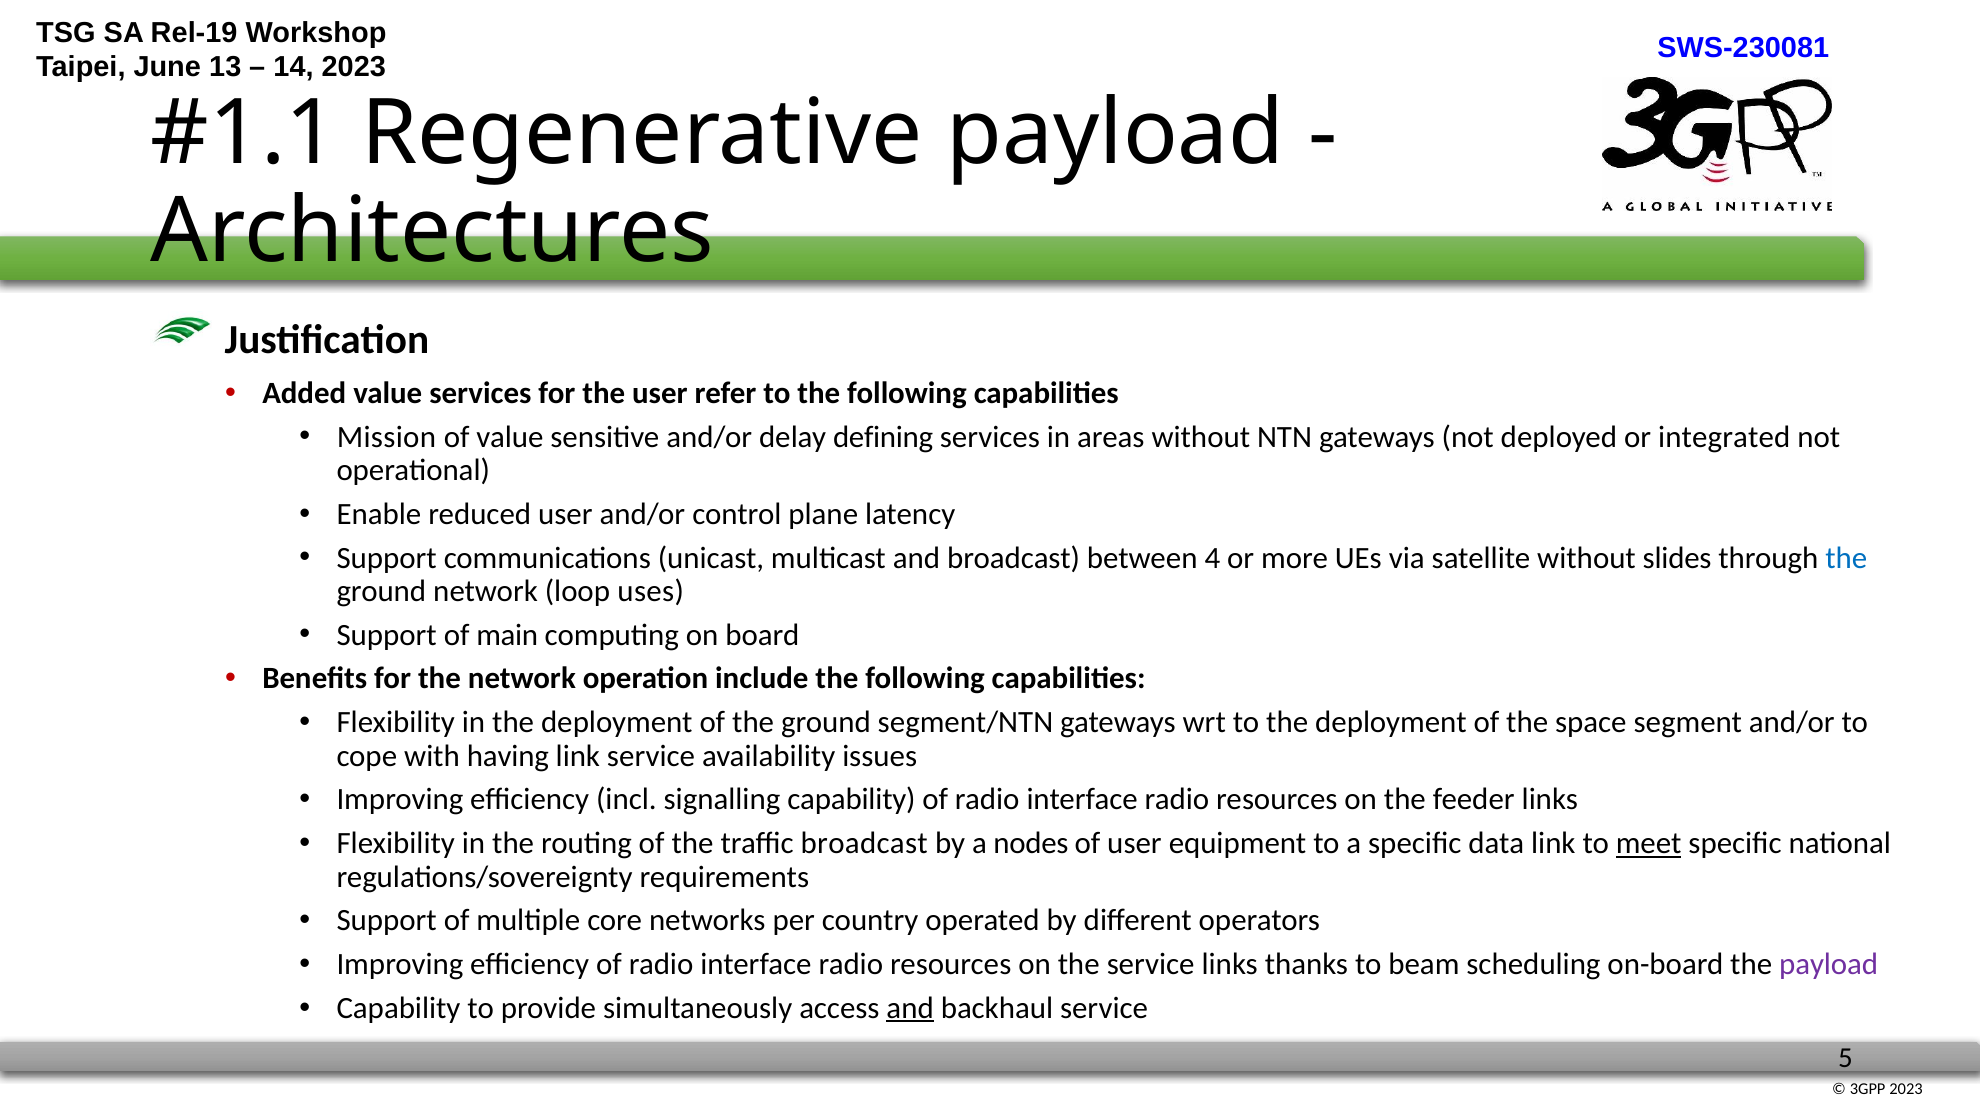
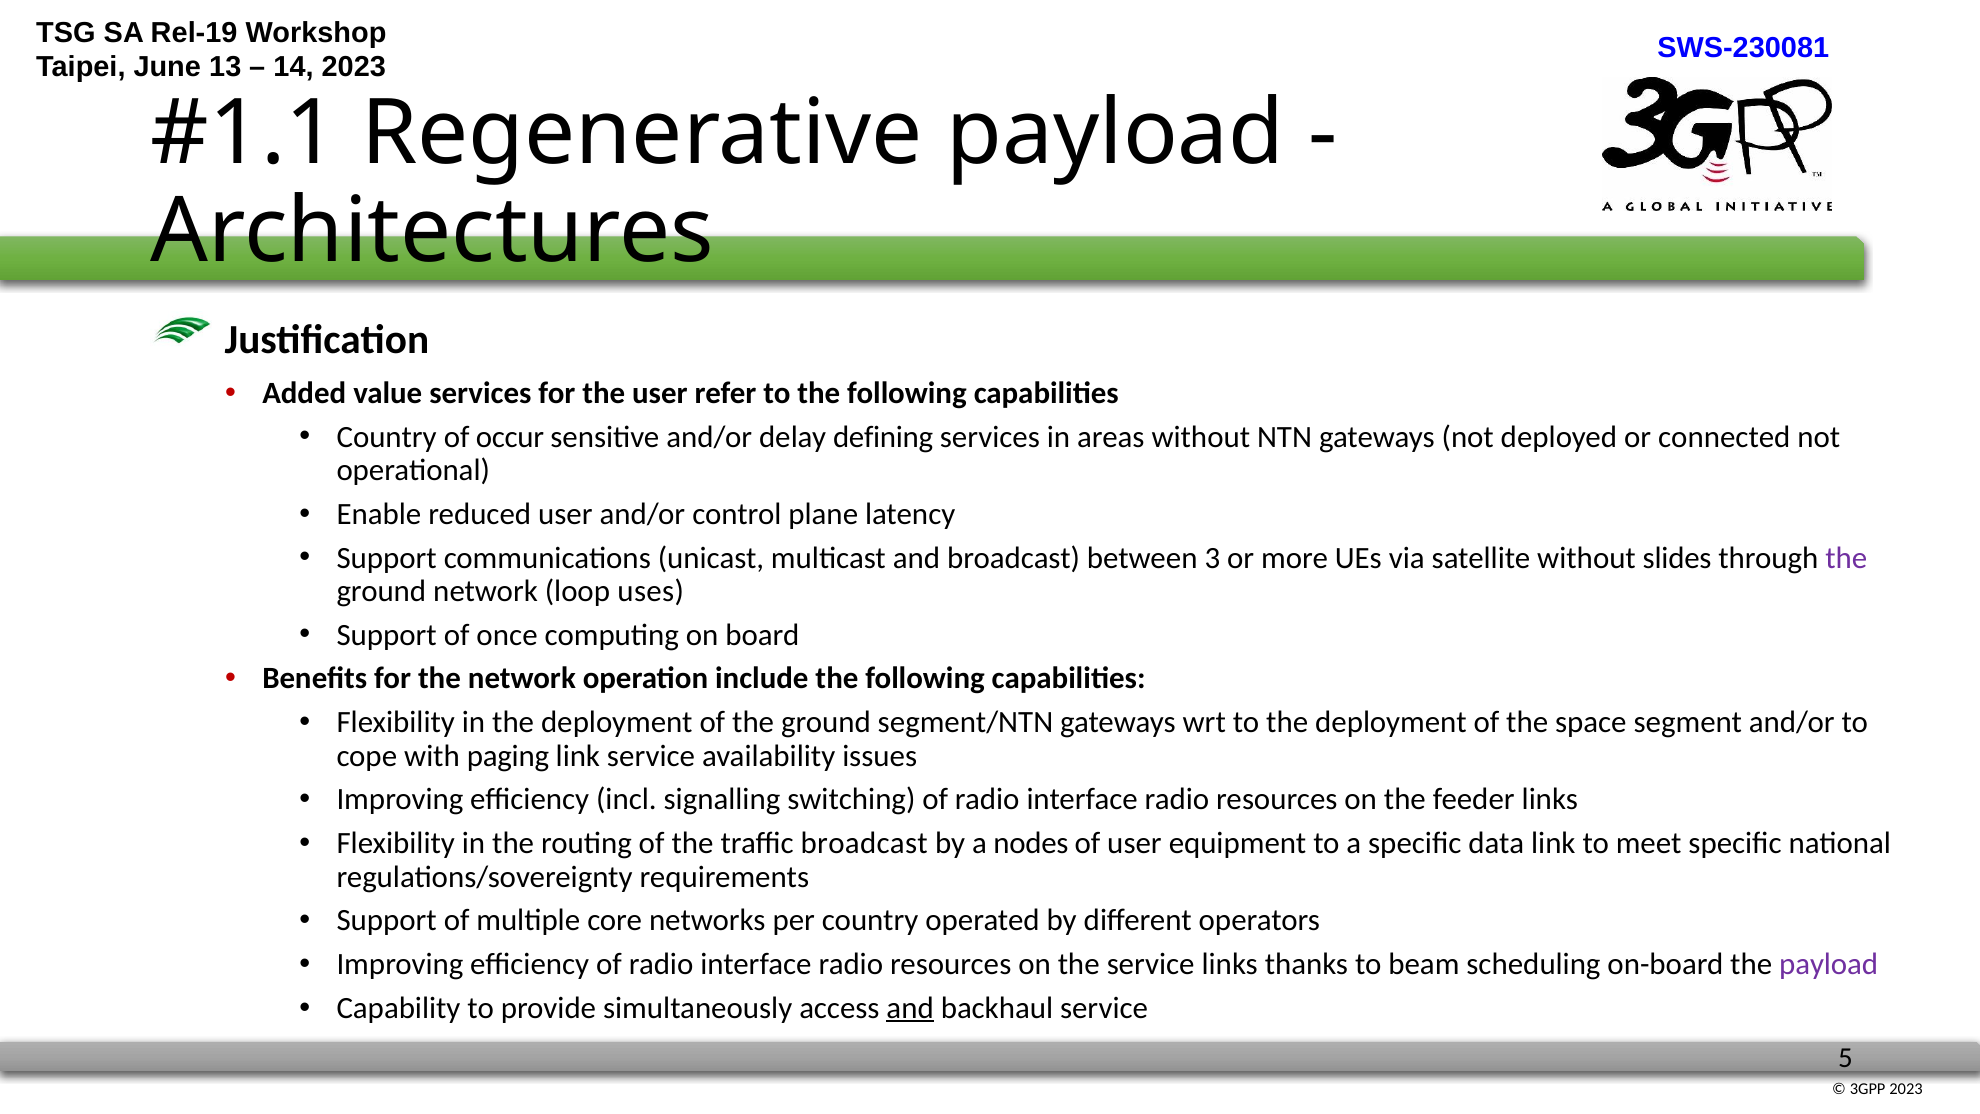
Mission at (386, 437): Mission -> Country
of value: value -> occur
integrated: integrated -> connected
4: 4 -> 3
the at (1846, 558) colour: blue -> purple
main: main -> once
having: having -> paging
signalling capability: capability -> switching
meet underline: present -> none
